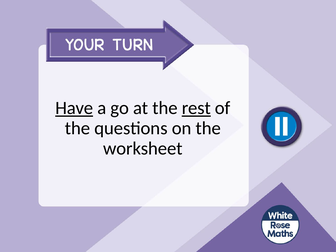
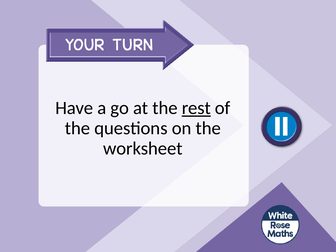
Have underline: present -> none
